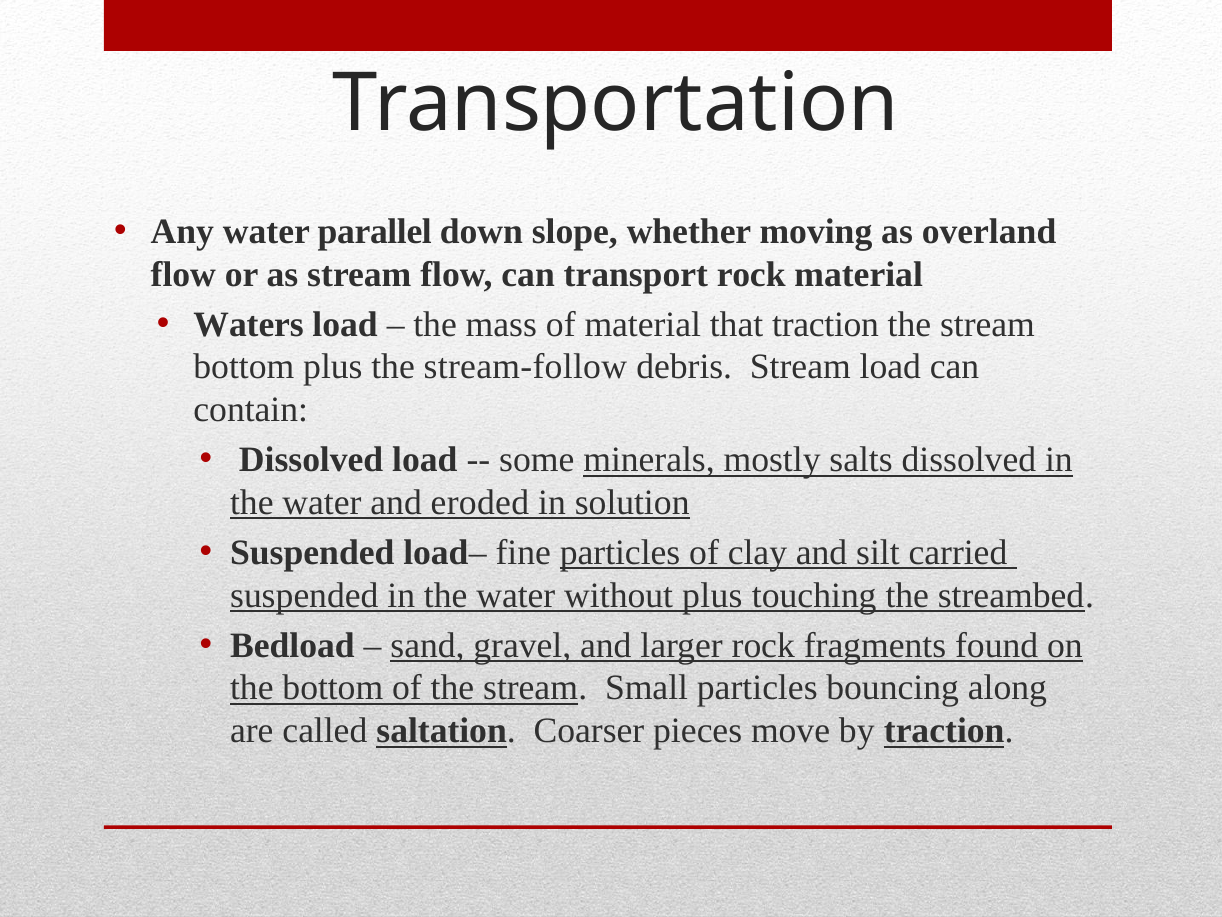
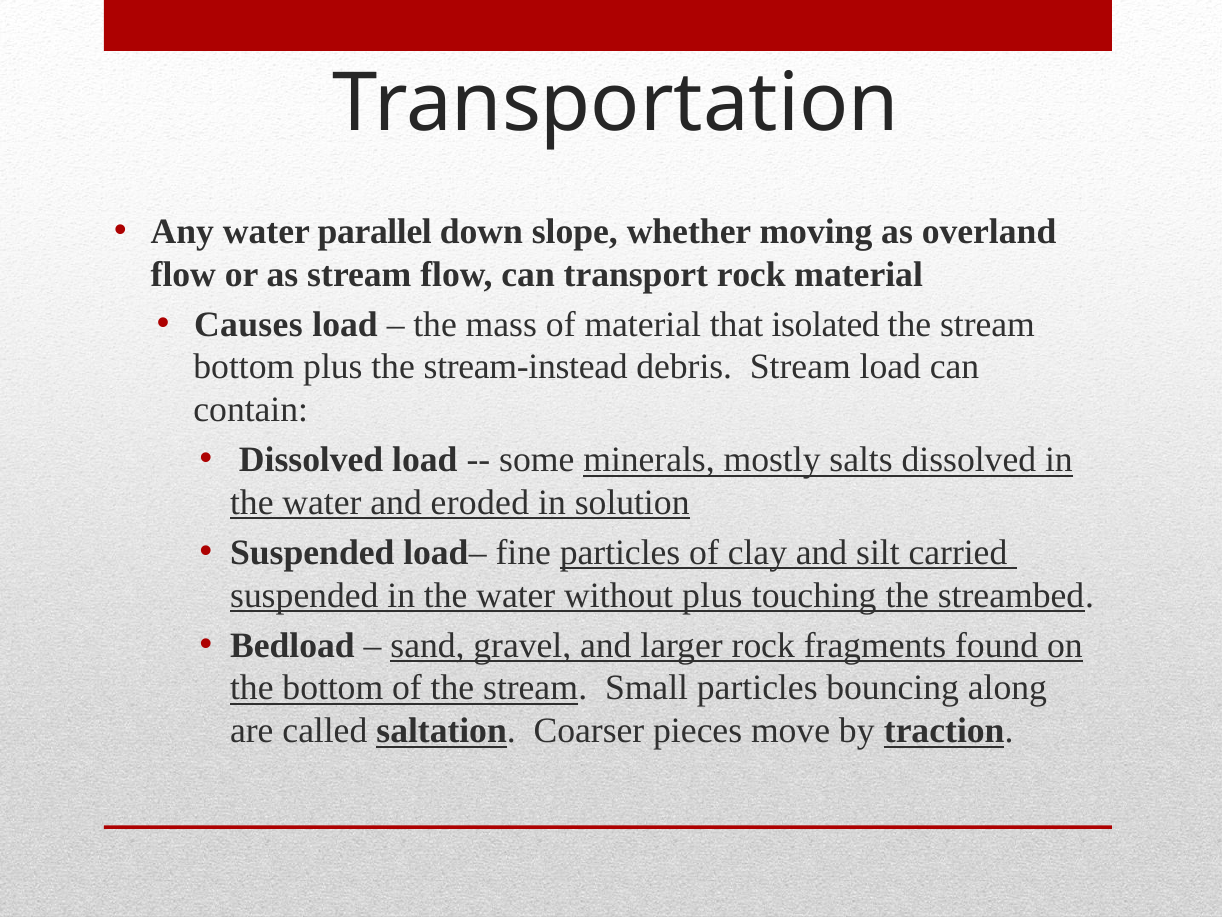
Waters: Waters -> Causes
that traction: traction -> isolated
stream-follow: stream-follow -> stream-instead
